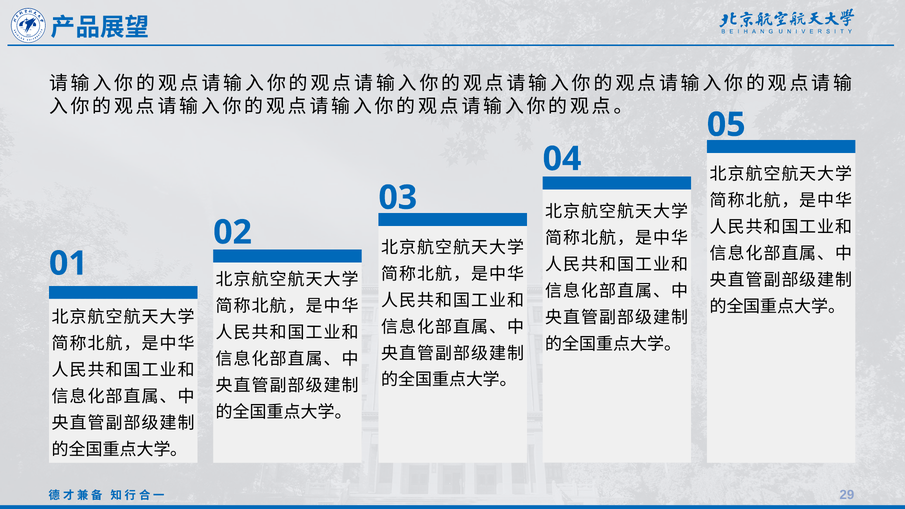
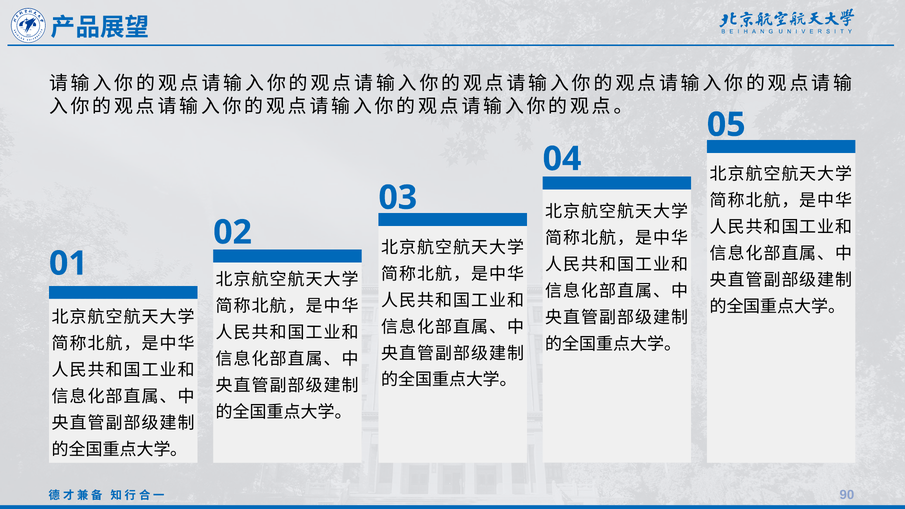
29: 29 -> 90
